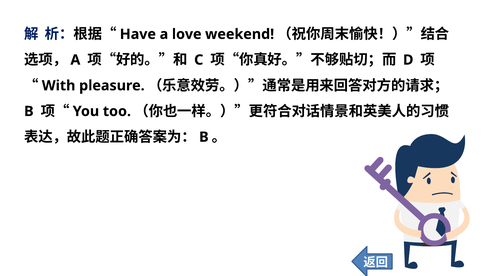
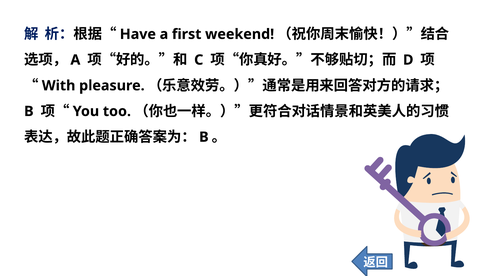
love: love -> first
